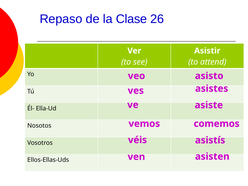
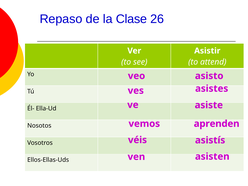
comemos: comemos -> aprenden
